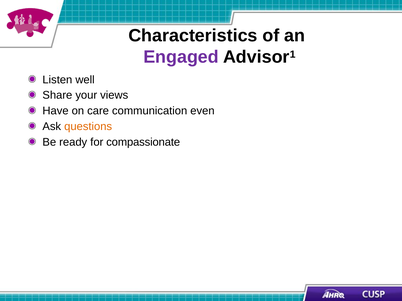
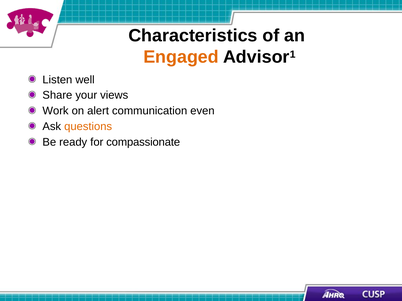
Engaged colour: purple -> orange
Have: Have -> Work
care: care -> alert
